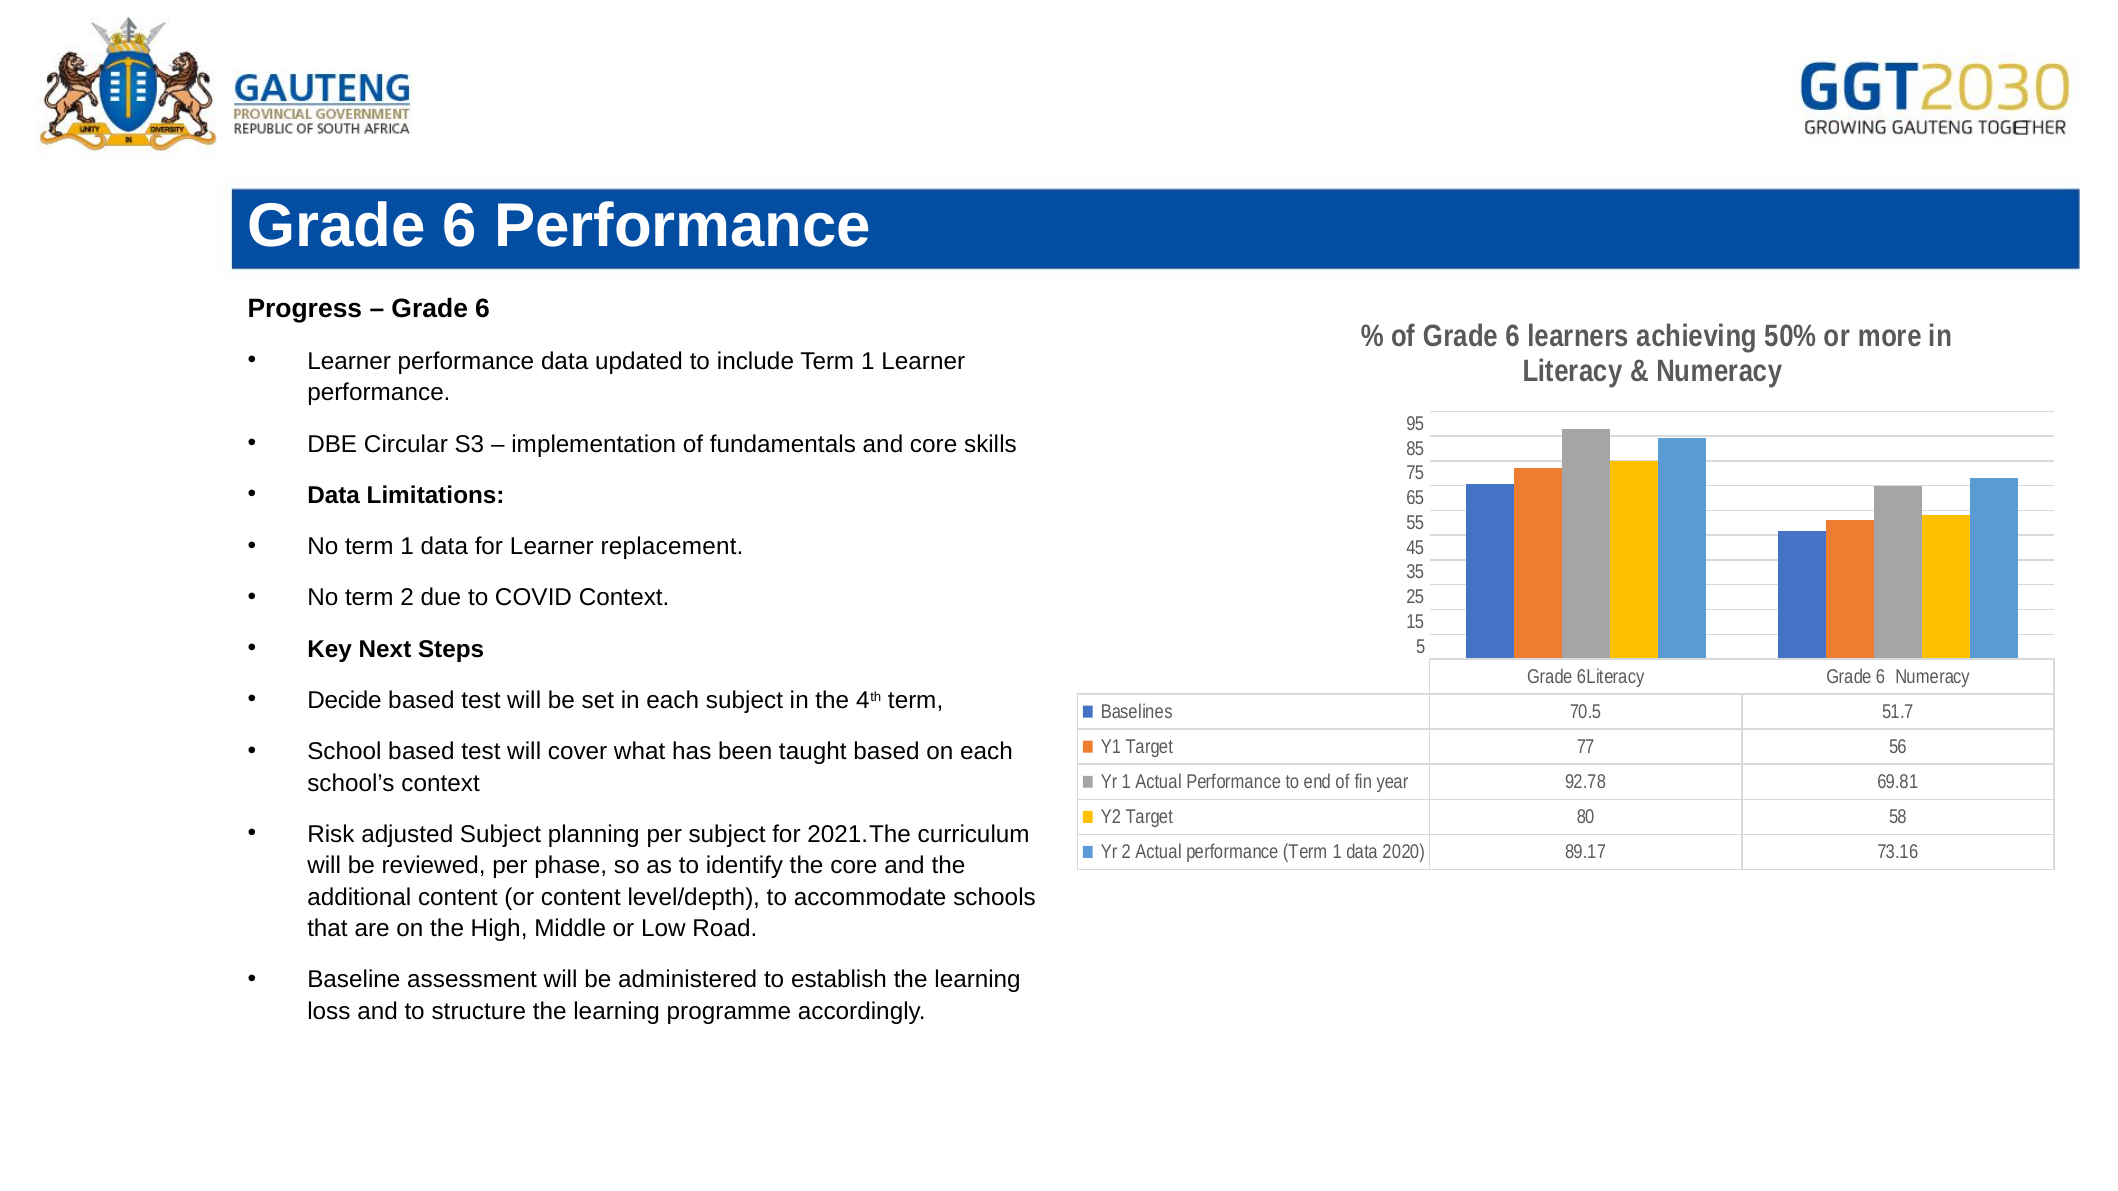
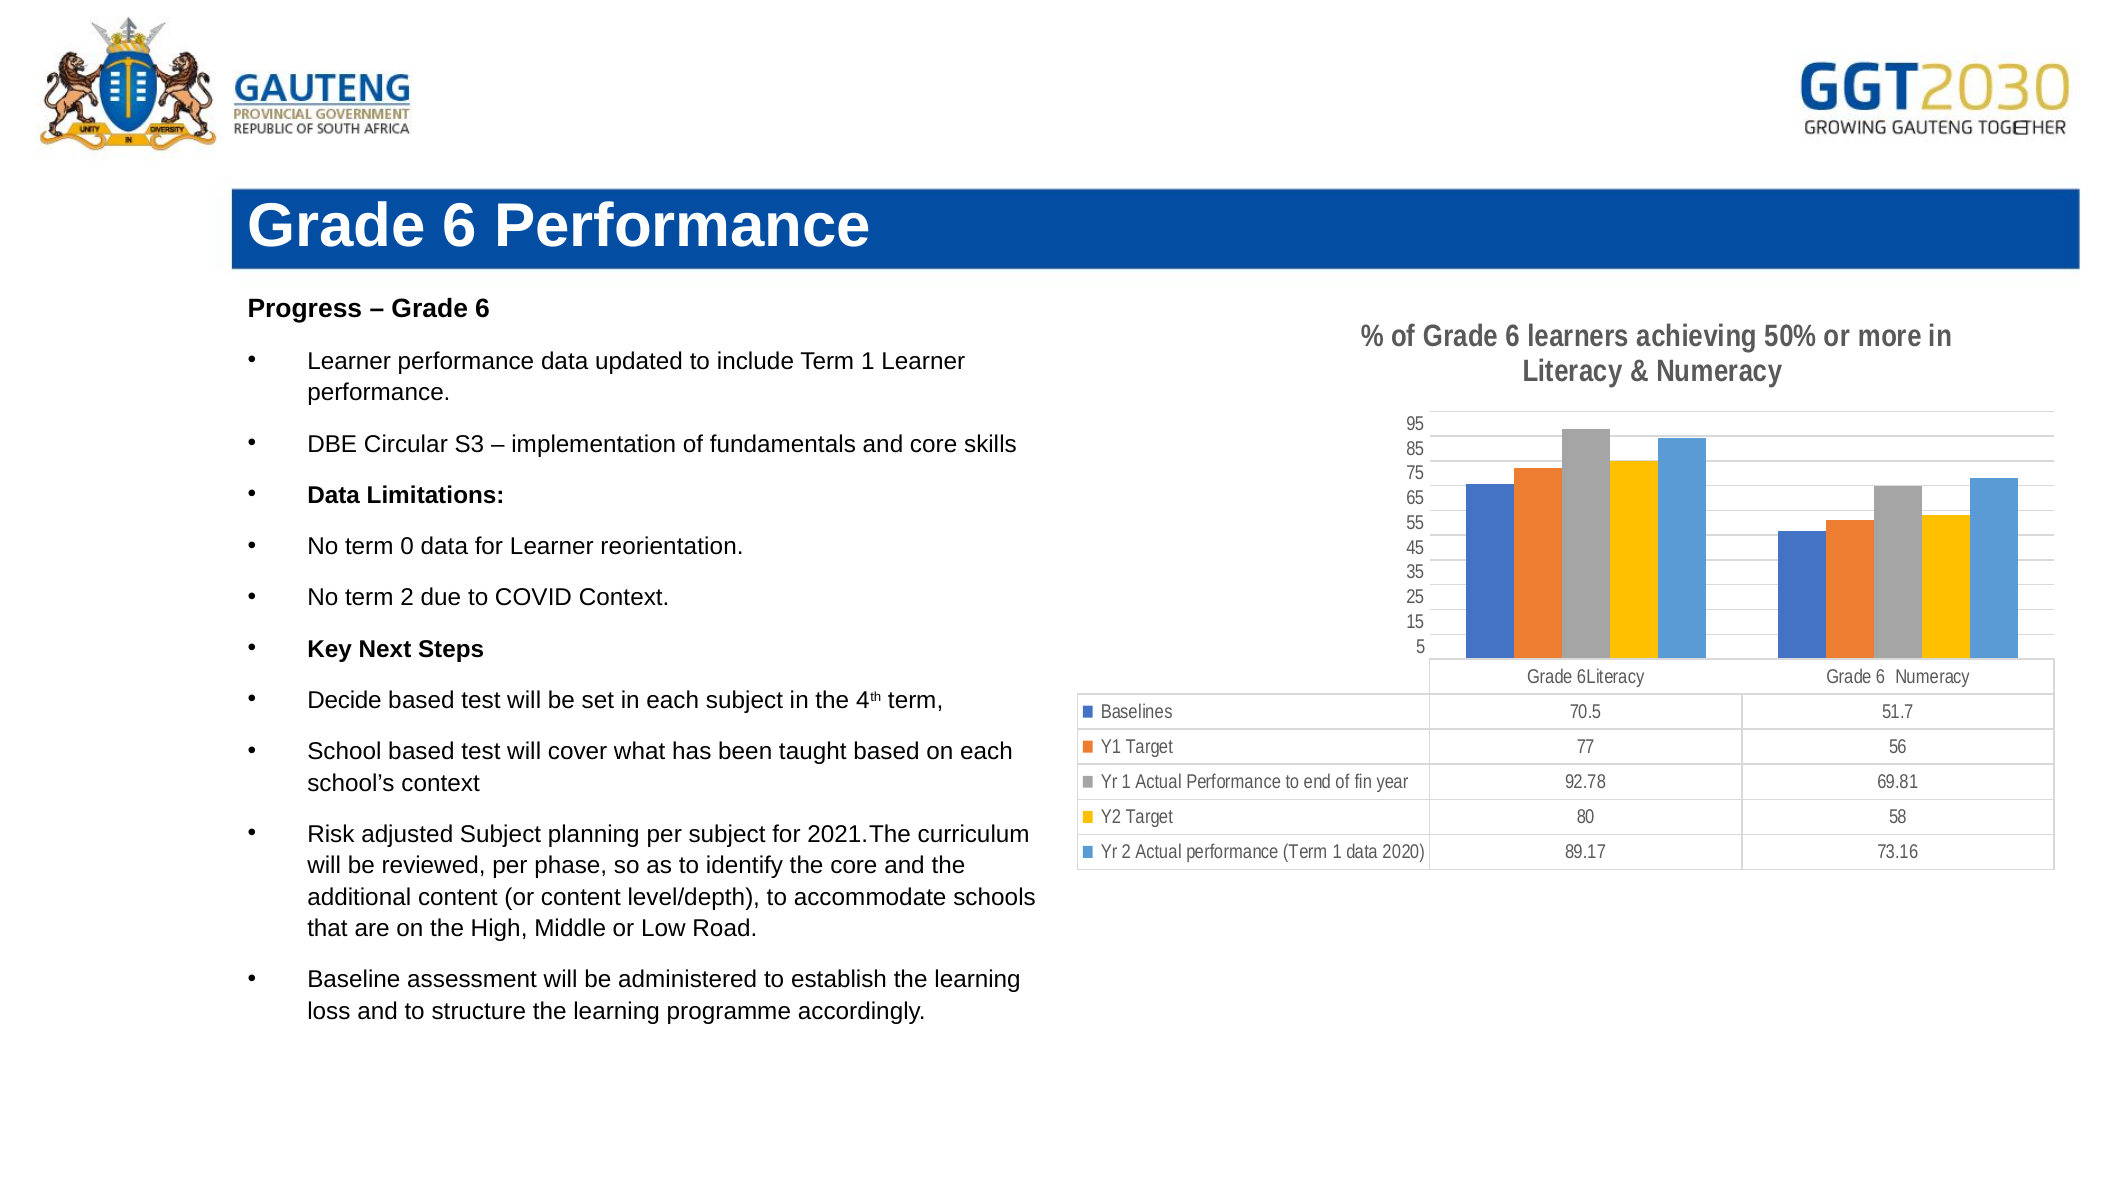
No term 1: 1 -> 0
replacement: replacement -> reorientation
